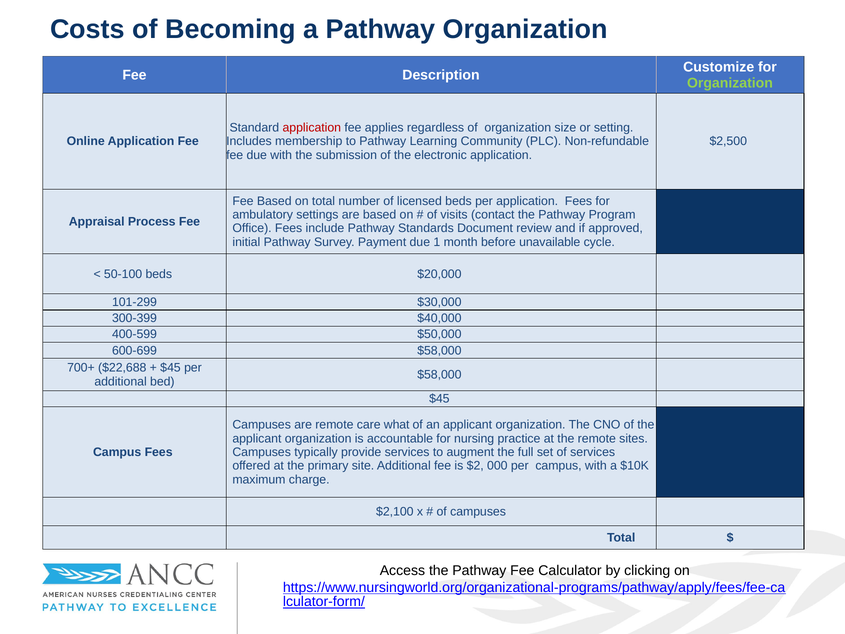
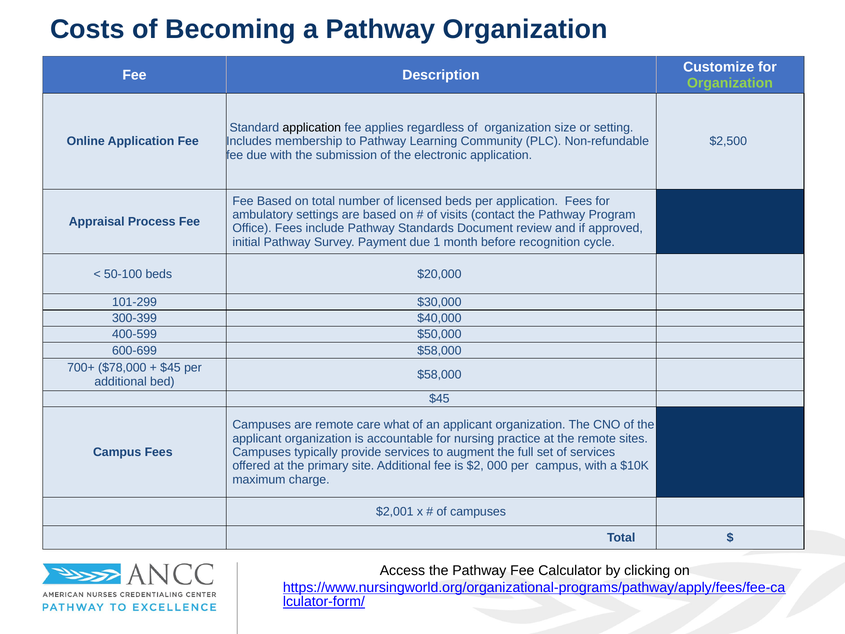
application at (312, 128) colour: red -> black
unavailable: unavailable -> recognition
$22,688: $22,688 -> $78,000
$2,100: $2,100 -> $2,001
